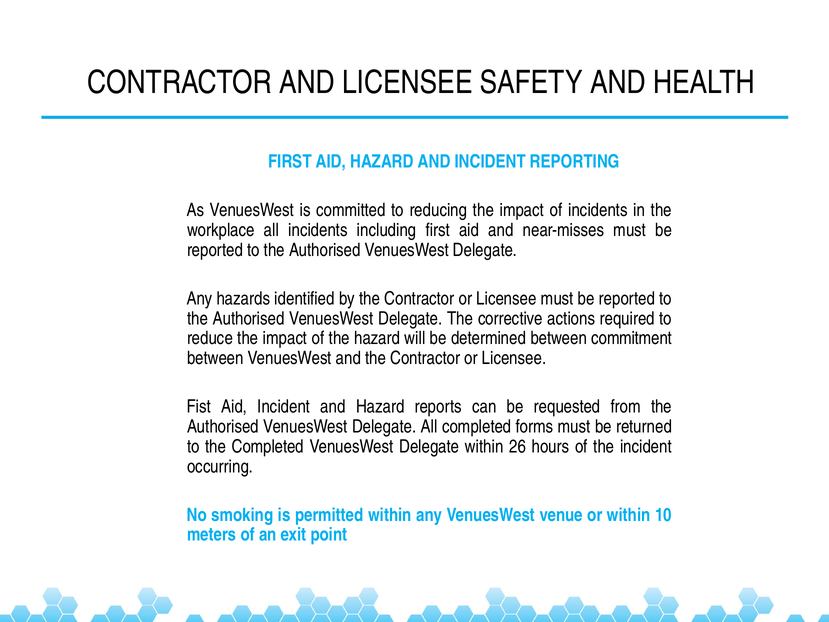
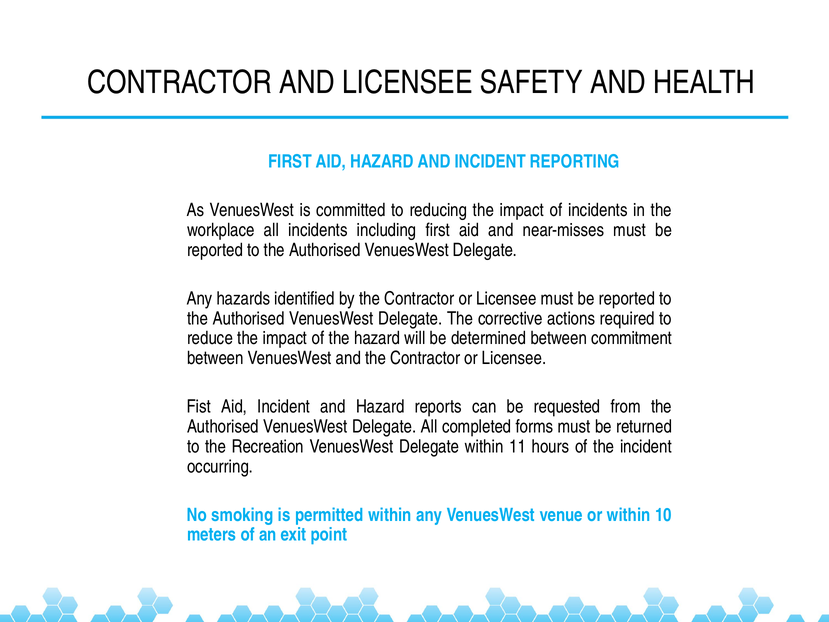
the Completed: Completed -> Recreation
26: 26 -> 11
